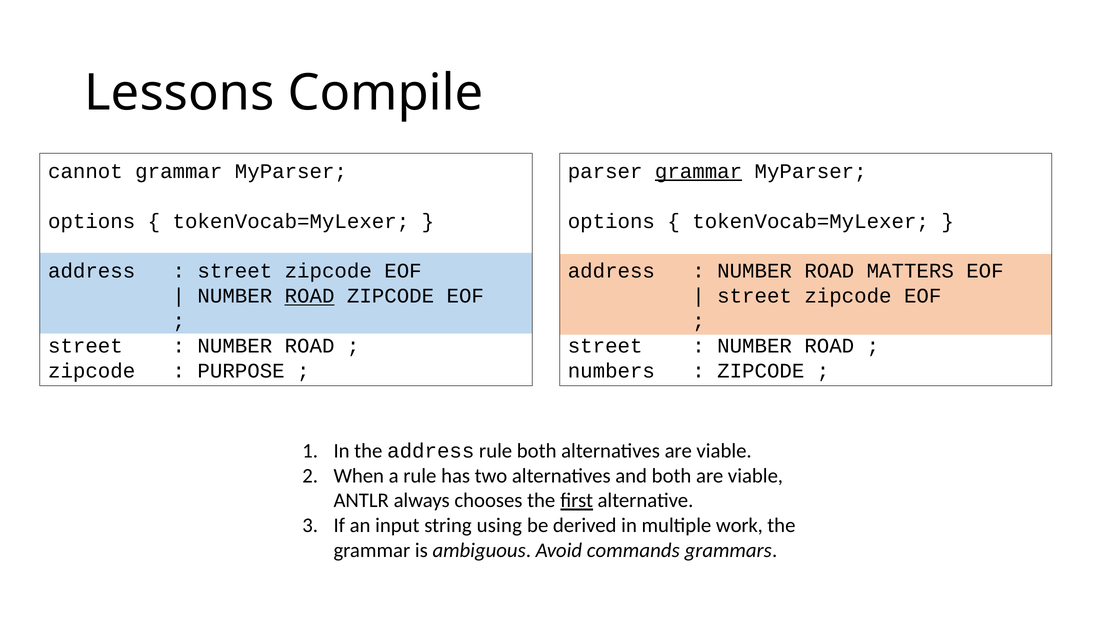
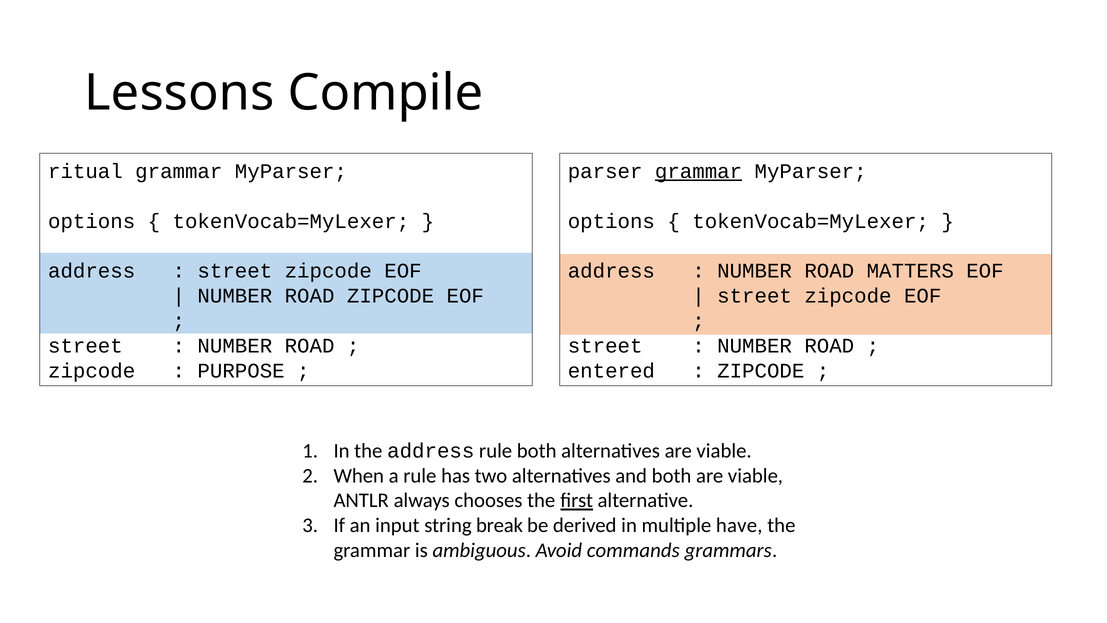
cannot: cannot -> ritual
ROAD at (310, 296) underline: present -> none
numbers: numbers -> entered
using: using -> break
work: work -> have
